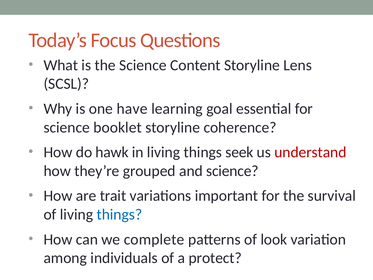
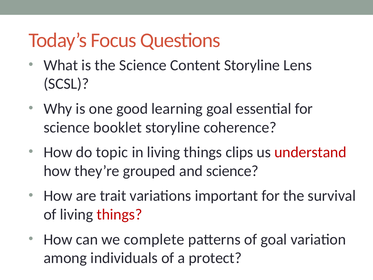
have: have -> good
hawk: hawk -> topic
seek: seek -> clips
things at (119, 214) colour: blue -> red
of look: look -> goal
